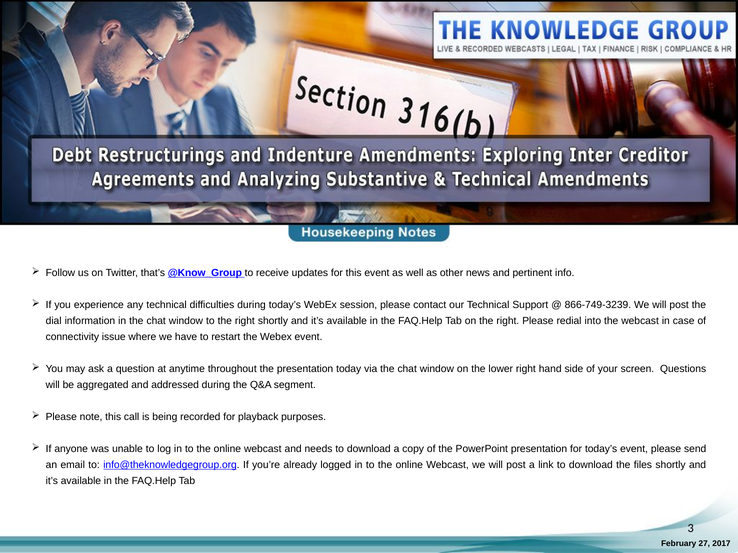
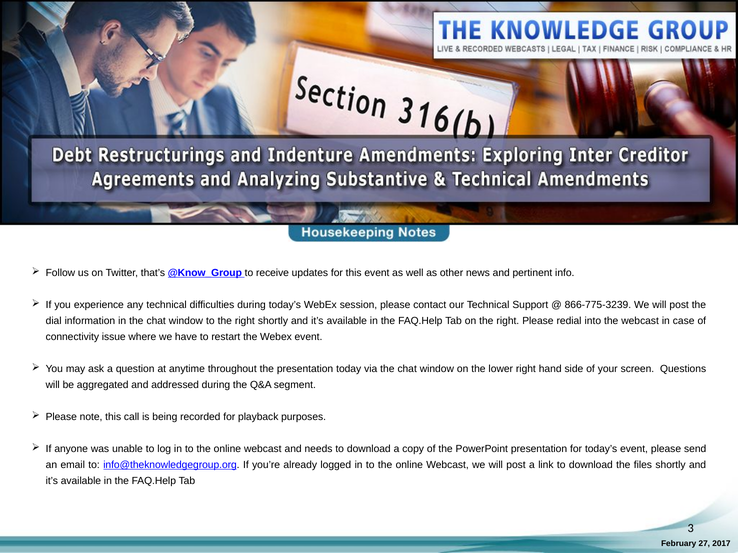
866-749-3239: 866-749-3239 -> 866-775-3239
